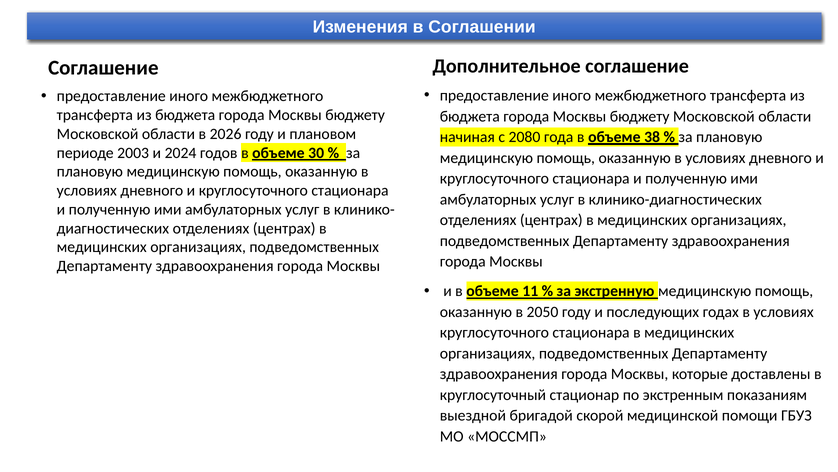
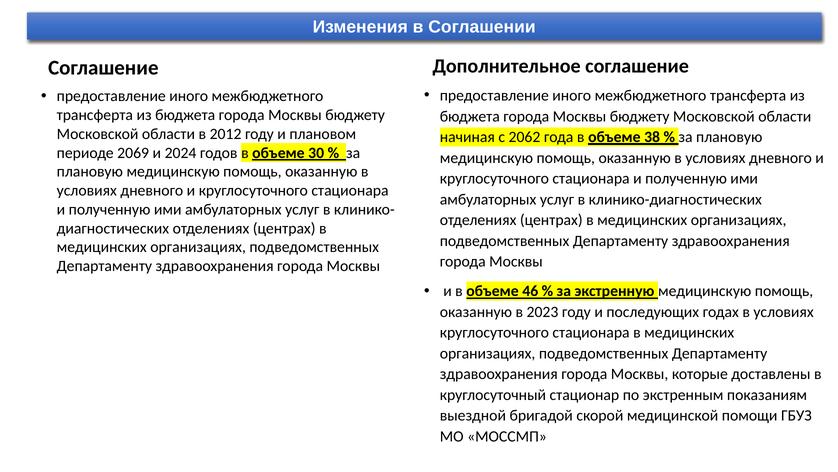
2026: 2026 -> 2012
2080: 2080 -> 2062
2003: 2003 -> 2069
11: 11 -> 46
2050: 2050 -> 2023
